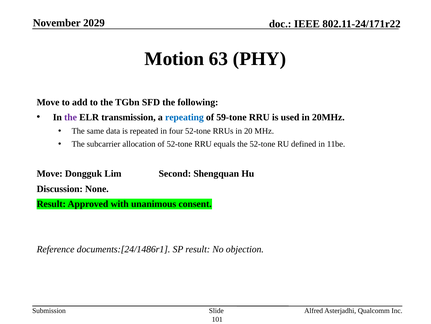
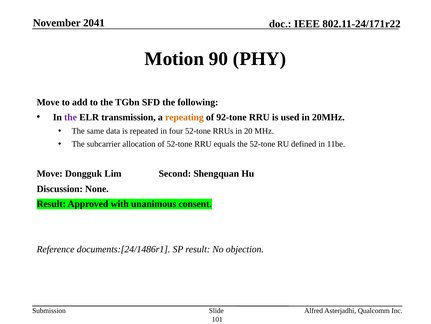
2029: 2029 -> 2041
63: 63 -> 90
repeating colour: blue -> orange
59-tone: 59-tone -> 92-tone
